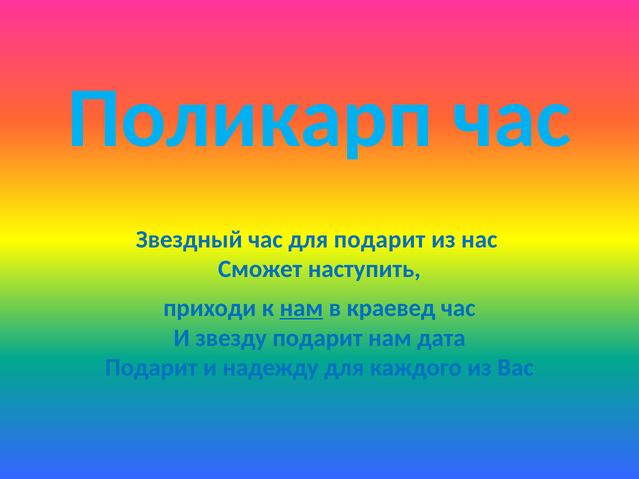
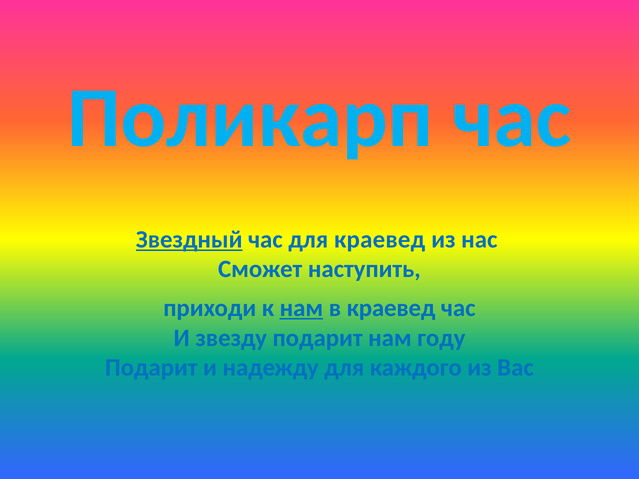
Звездный underline: none -> present
для подарит: подарит -> краевед
дата: дата -> году
